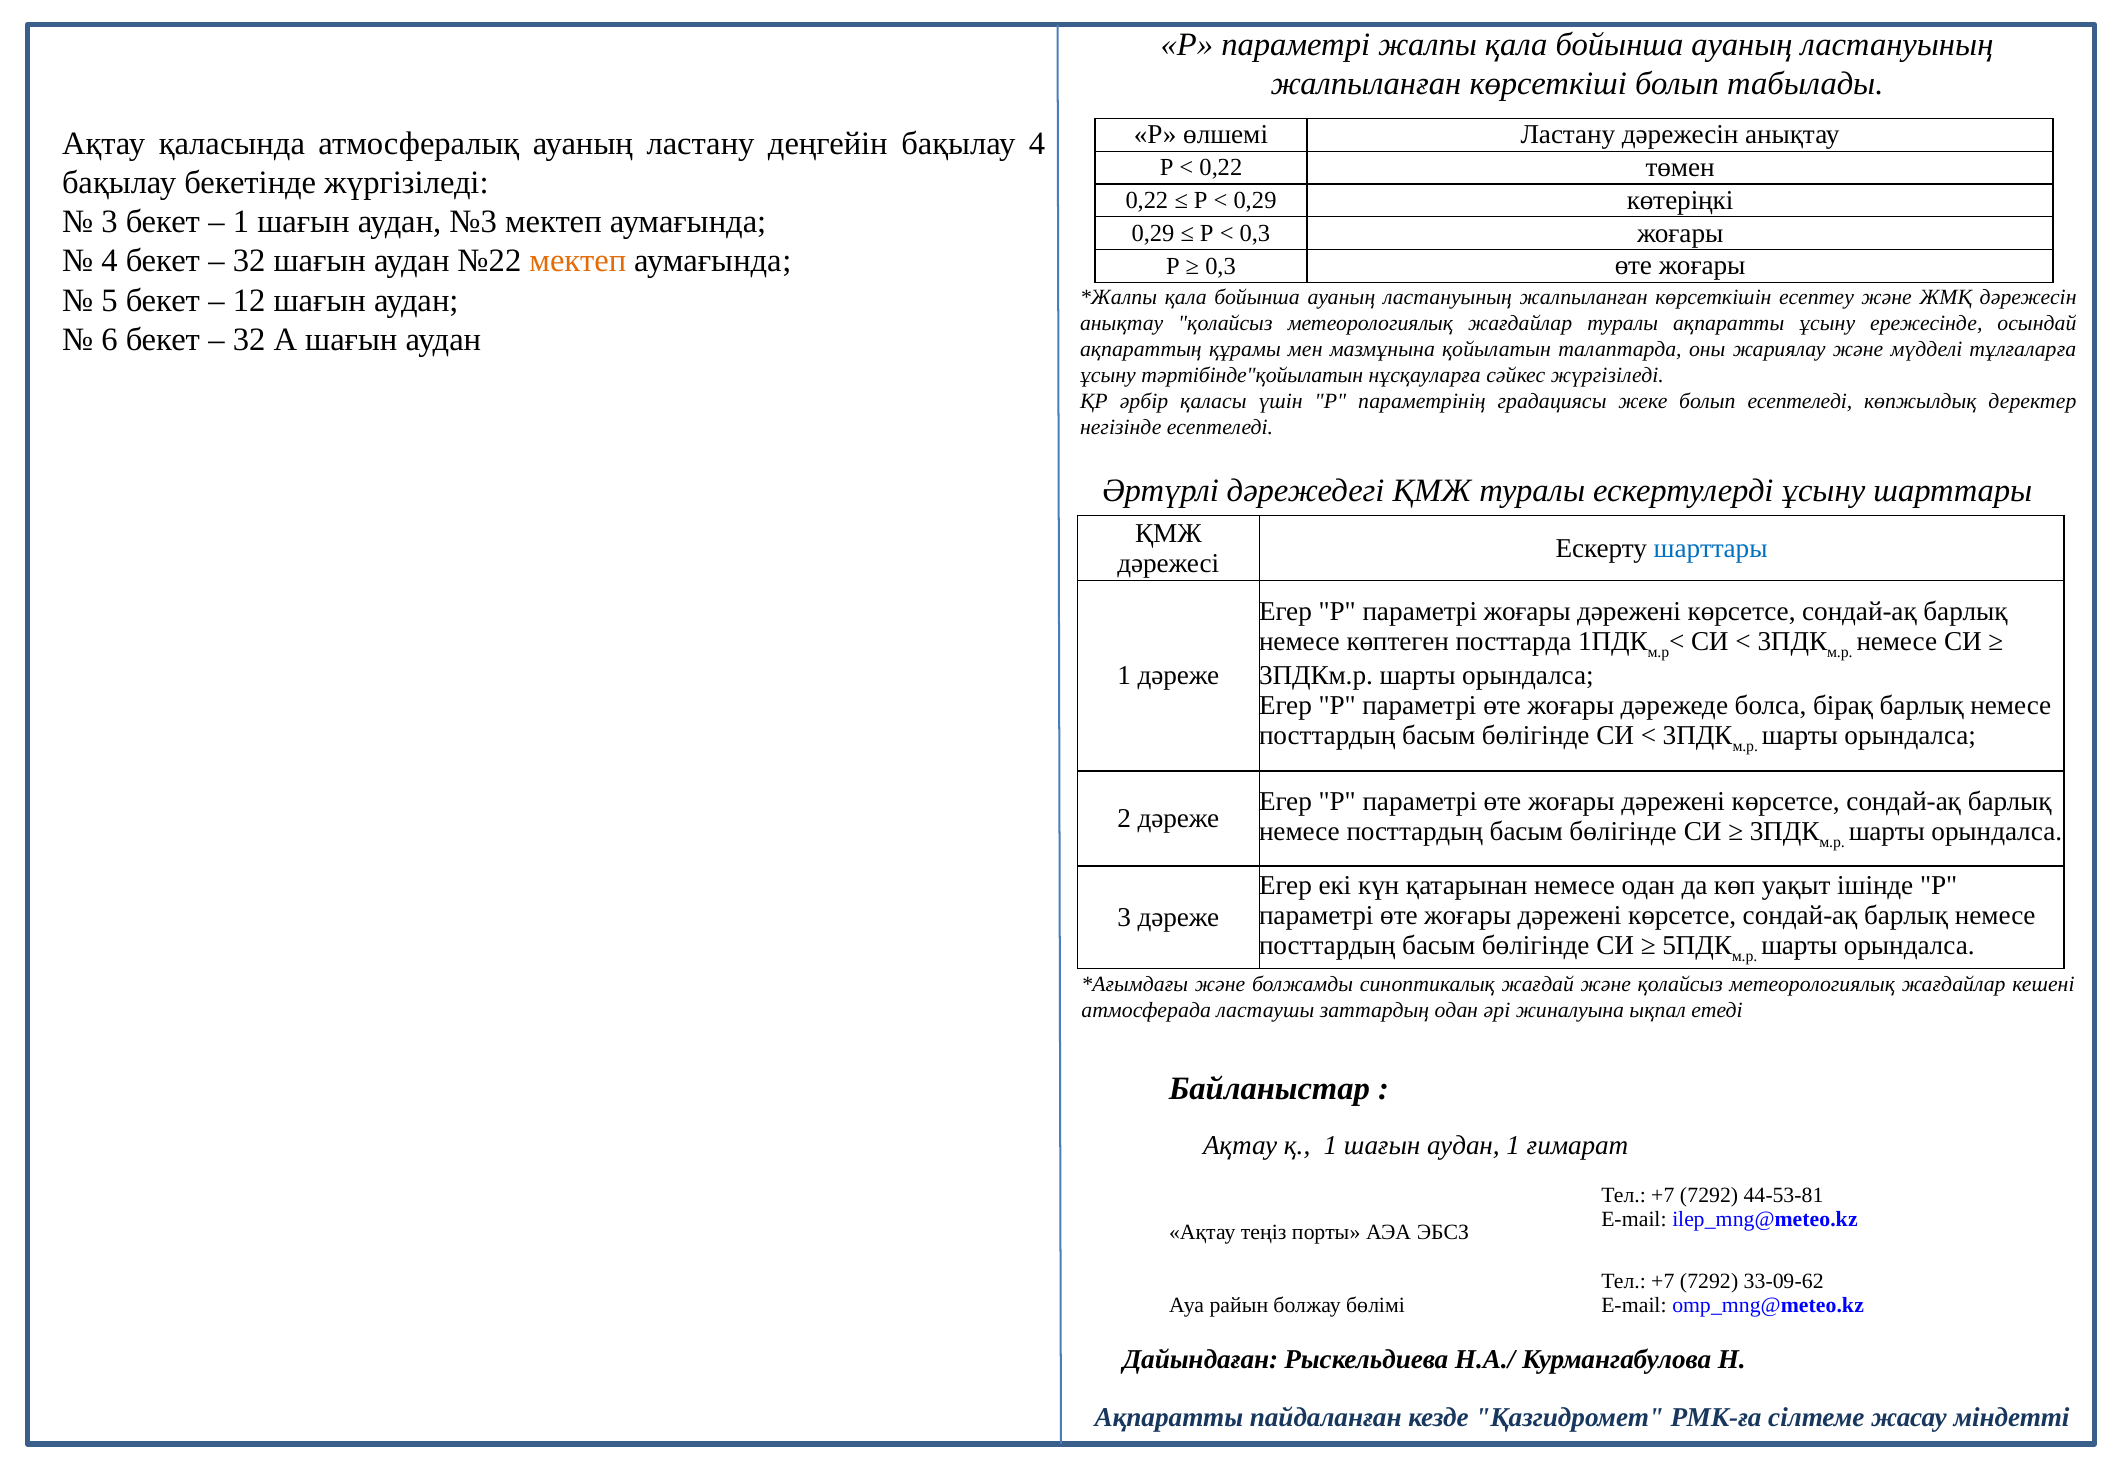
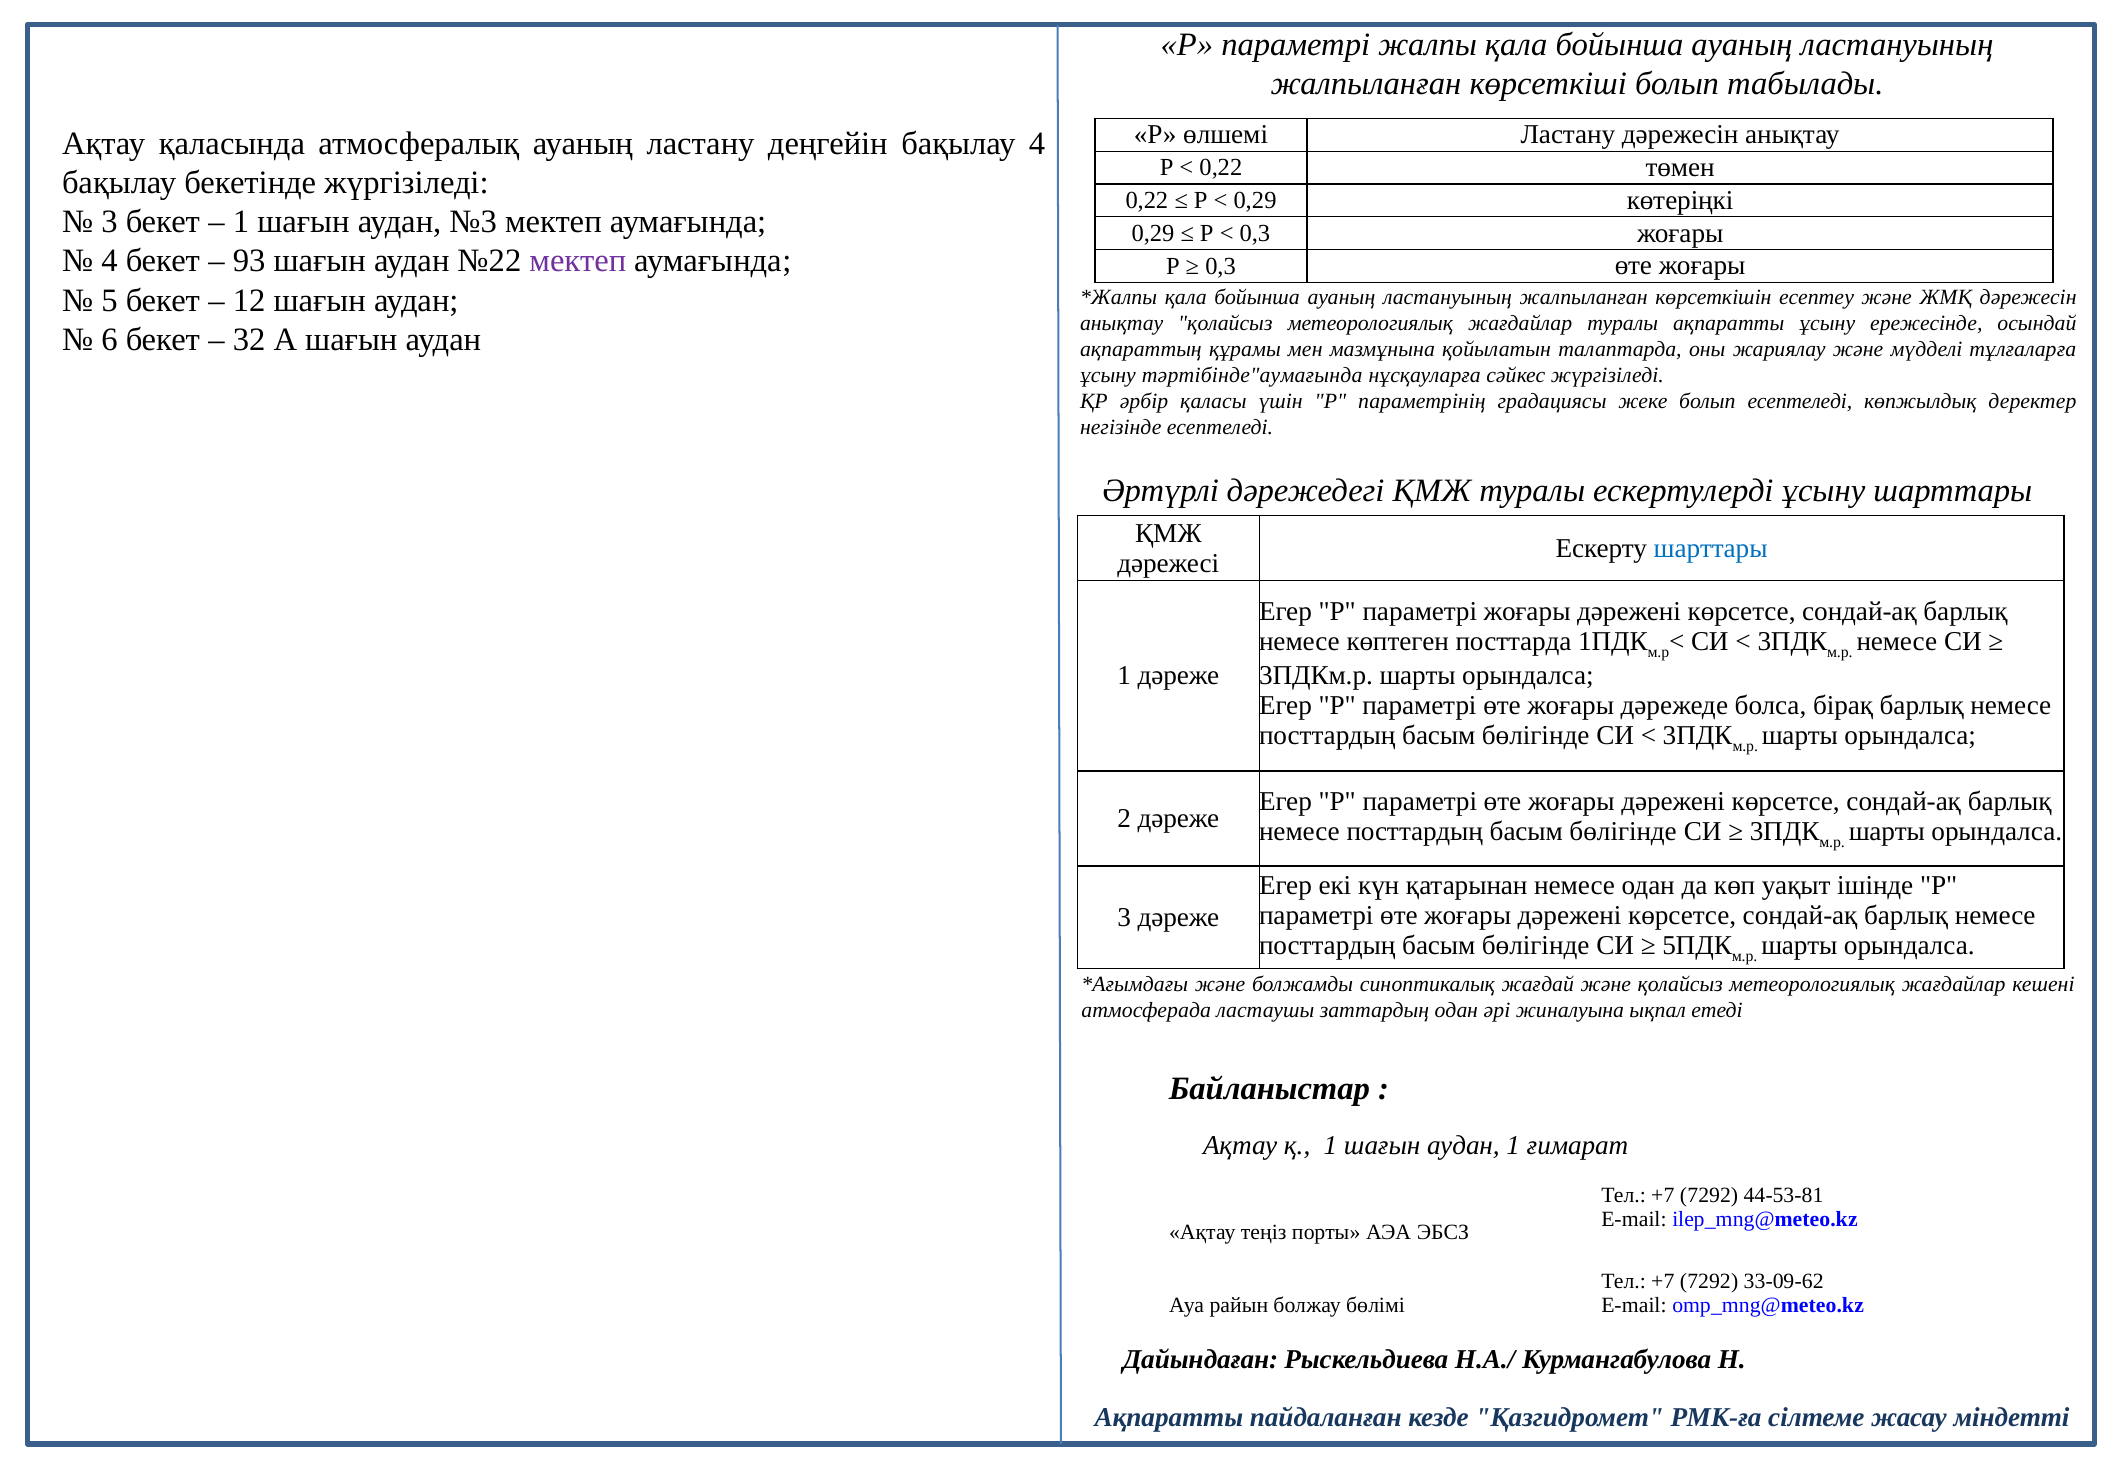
32 at (249, 261): 32 -> 93
мектеп at (578, 261) colour: orange -> purple
тәртібінде"қойылатын: тәртібінде"қойылатын -> тәртібінде"аумағында
